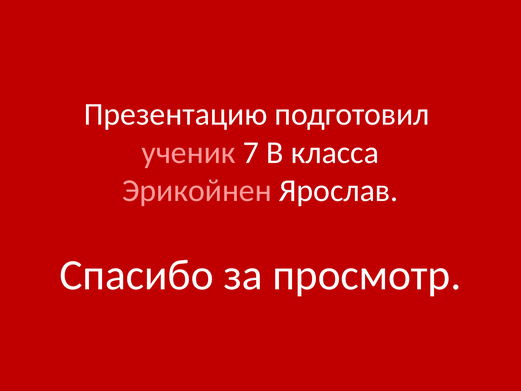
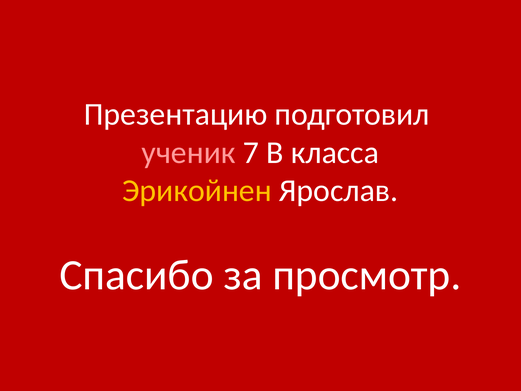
Эрикойнен colour: pink -> yellow
